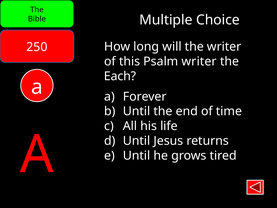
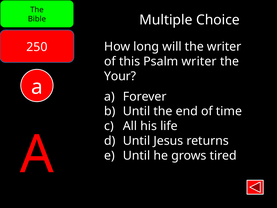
Each: Each -> Your
